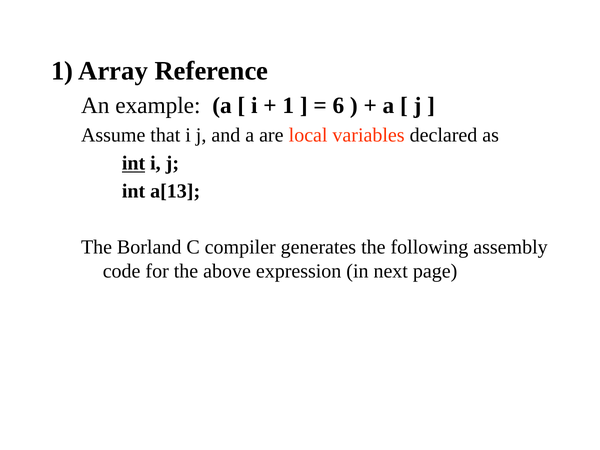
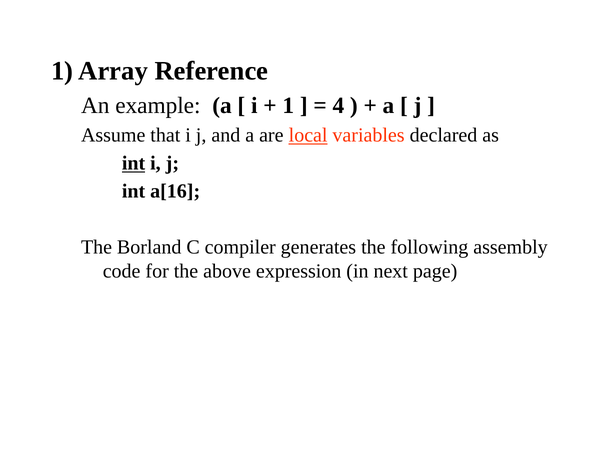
6: 6 -> 4
local underline: none -> present
a[13: a[13 -> a[16
